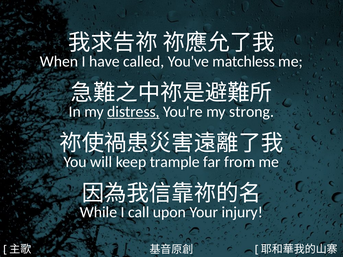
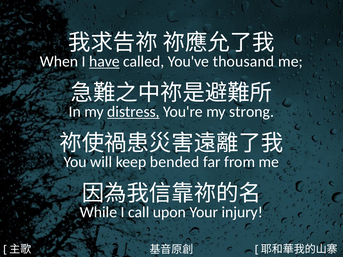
have underline: none -> present
matchless: matchless -> thousand
trample: trample -> bended
